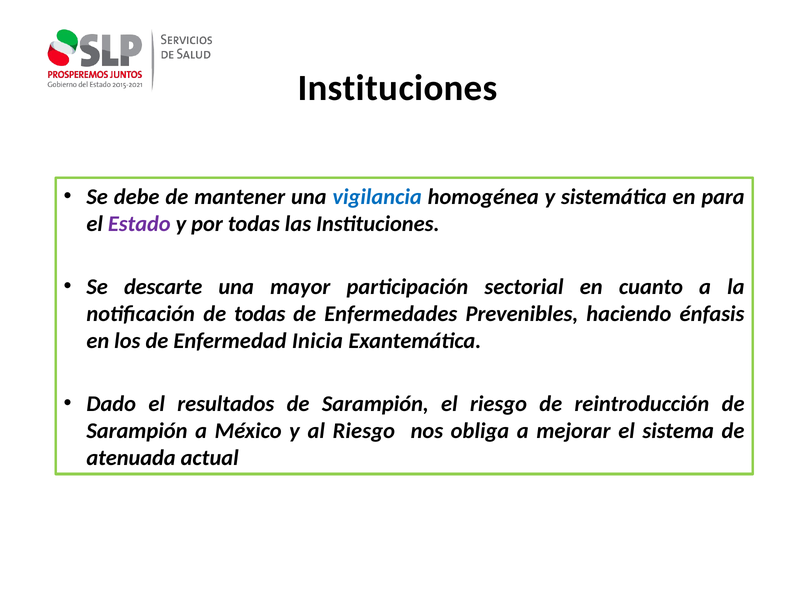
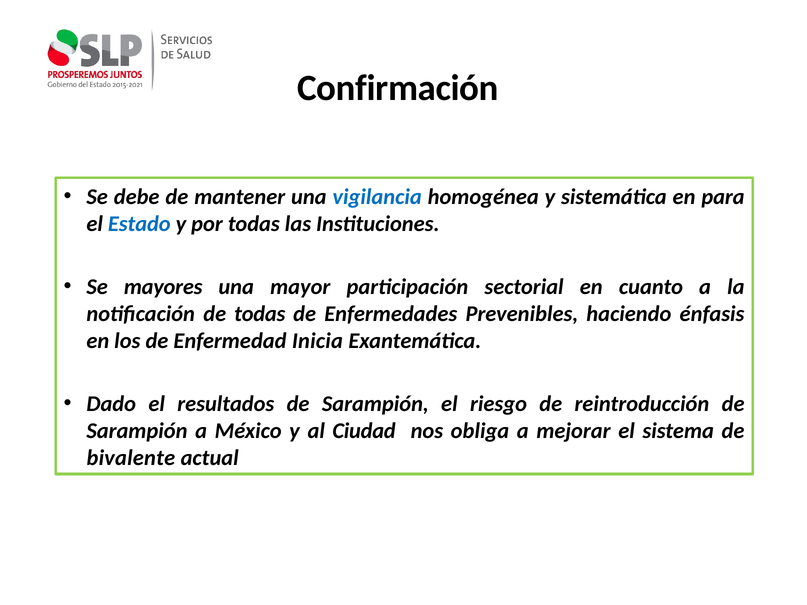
Instituciones at (398, 88): Instituciones -> Confirmación
Estado colour: purple -> blue
descarte: descarte -> mayores
al Riesgo: Riesgo -> Ciudad
atenuada: atenuada -> bivalente
